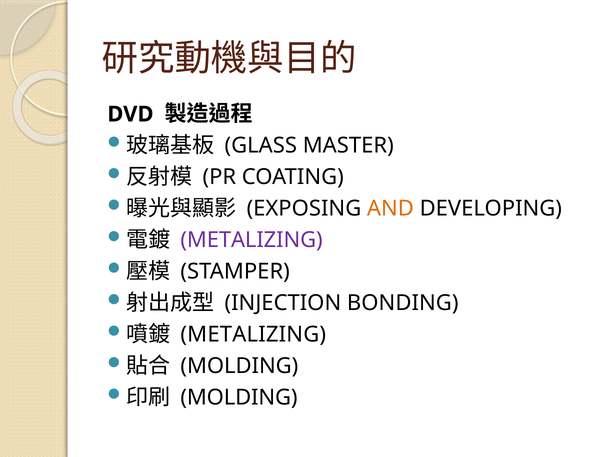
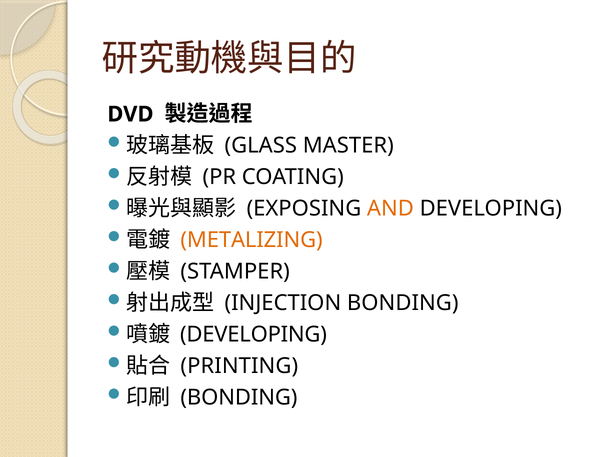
METALIZING at (252, 240) colour: purple -> orange
METALIZING at (253, 335): METALIZING -> DEVELOPING
MOLDING at (239, 366): MOLDING -> PRINTING
MOLDING at (239, 398): MOLDING -> BONDING
